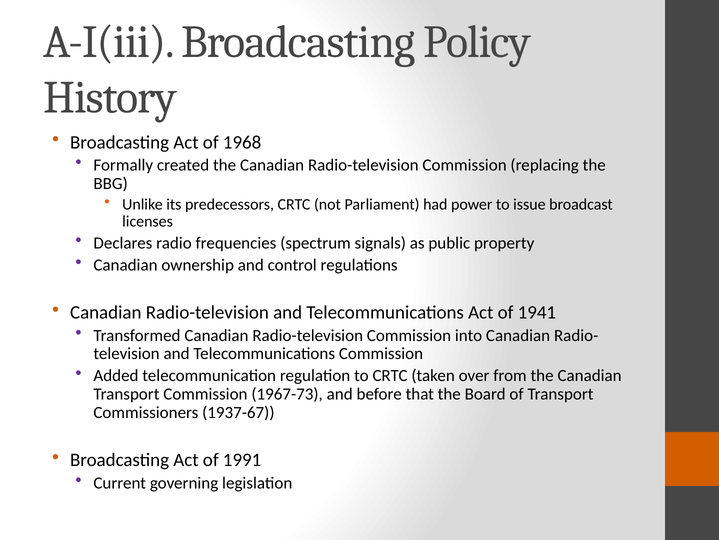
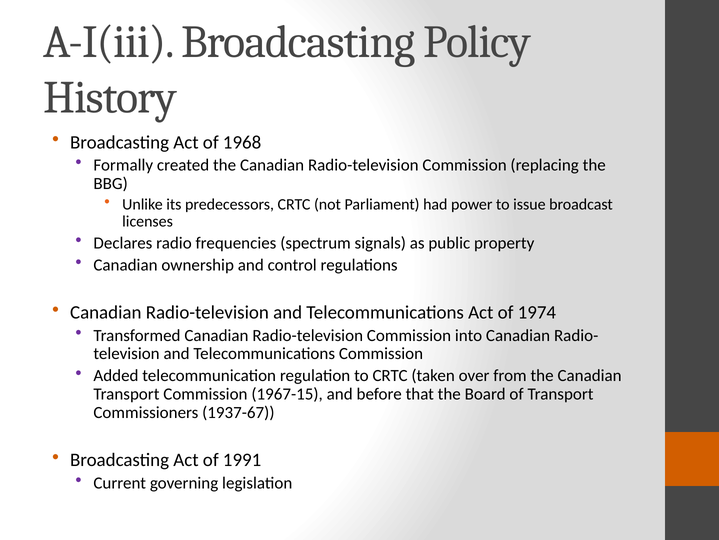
1941: 1941 -> 1974
1967-73: 1967-73 -> 1967-15
